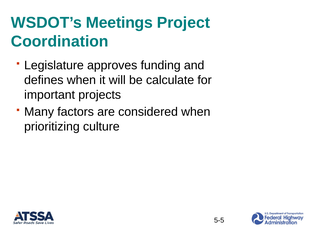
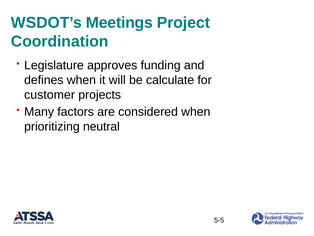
important: important -> customer
culture: culture -> neutral
